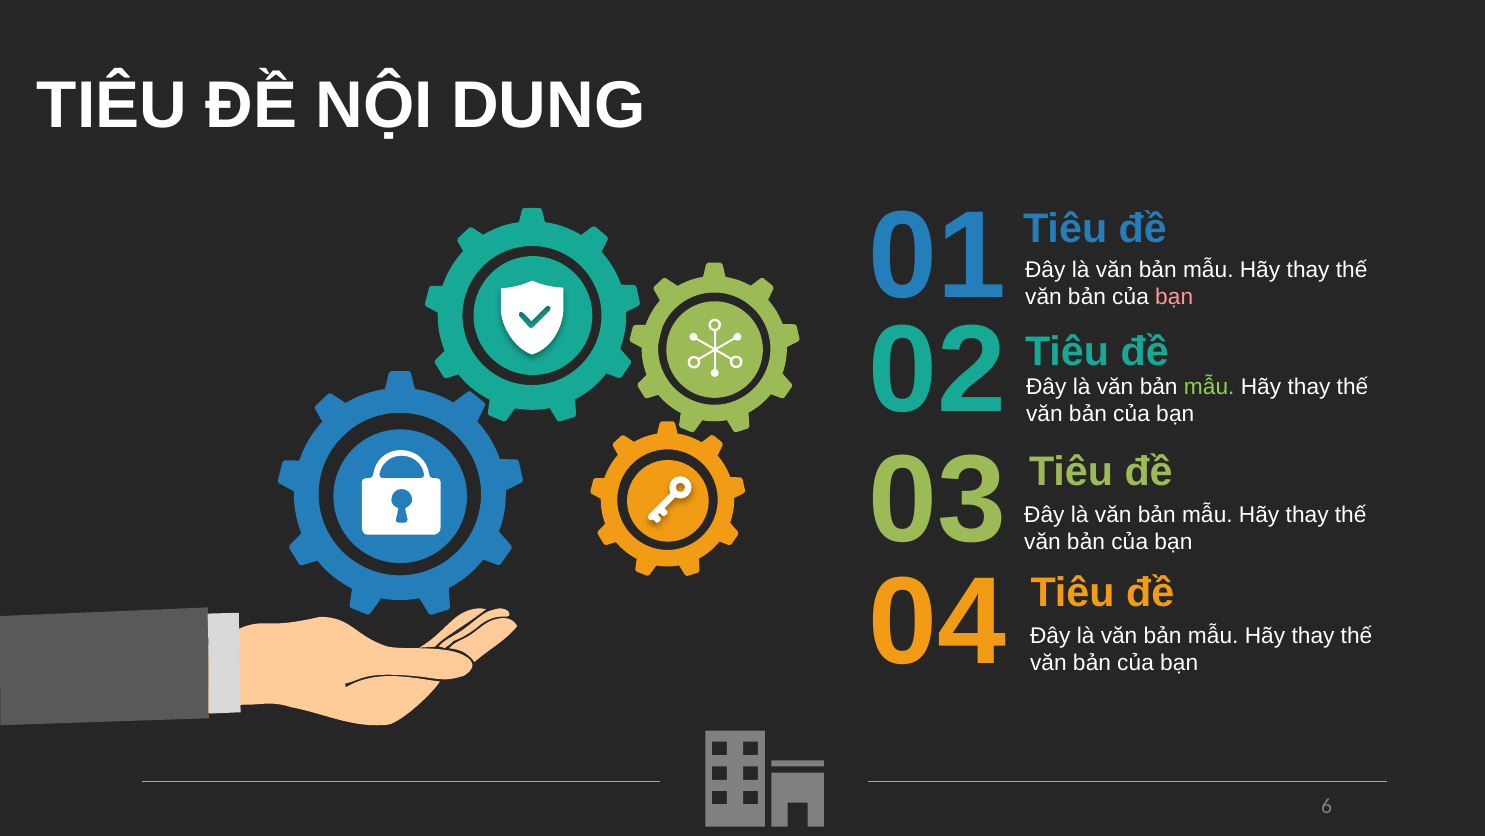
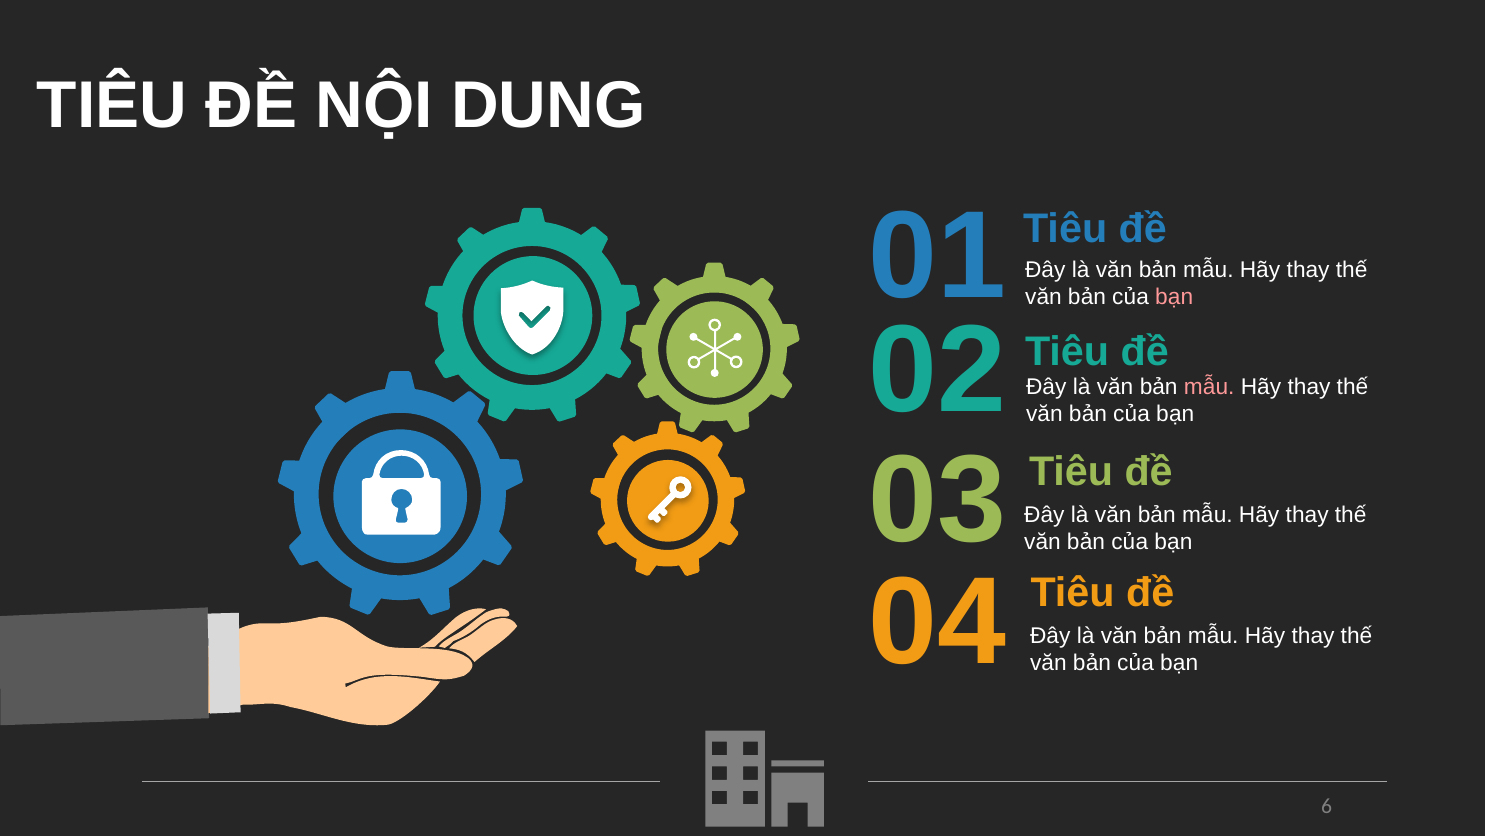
mẫu at (1209, 387) colour: light green -> pink
